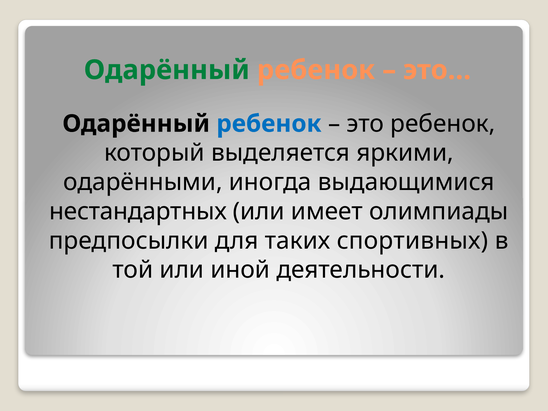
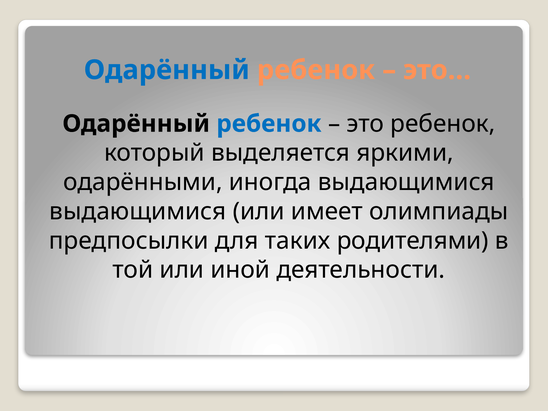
Одарённый at (167, 70) colour: green -> blue
нестандартных at (138, 211): нестандартных -> выдающимися
спортивных: спортивных -> родителями
